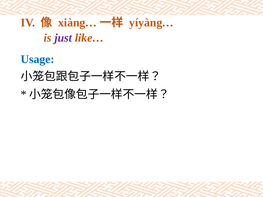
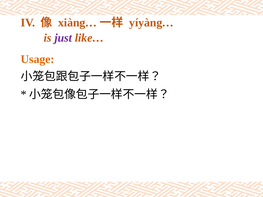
Usage colour: blue -> orange
